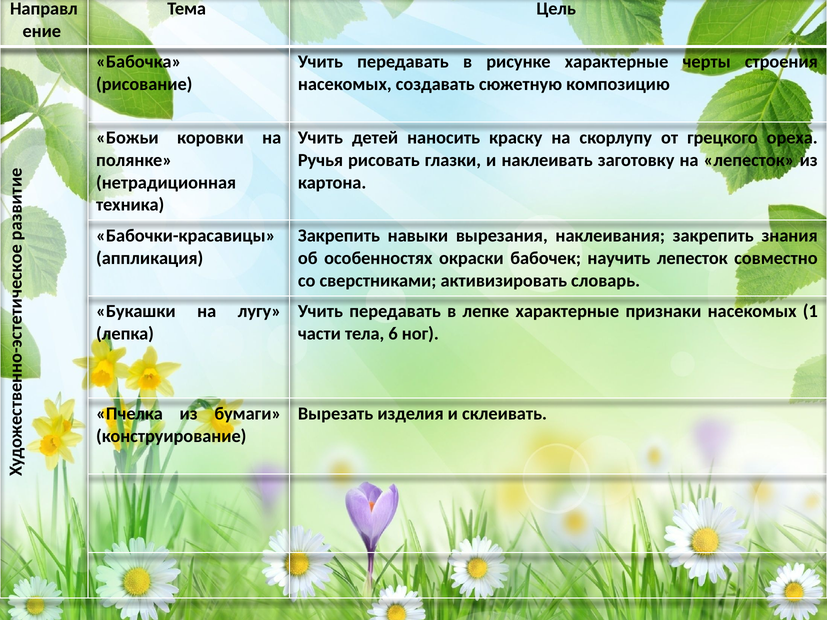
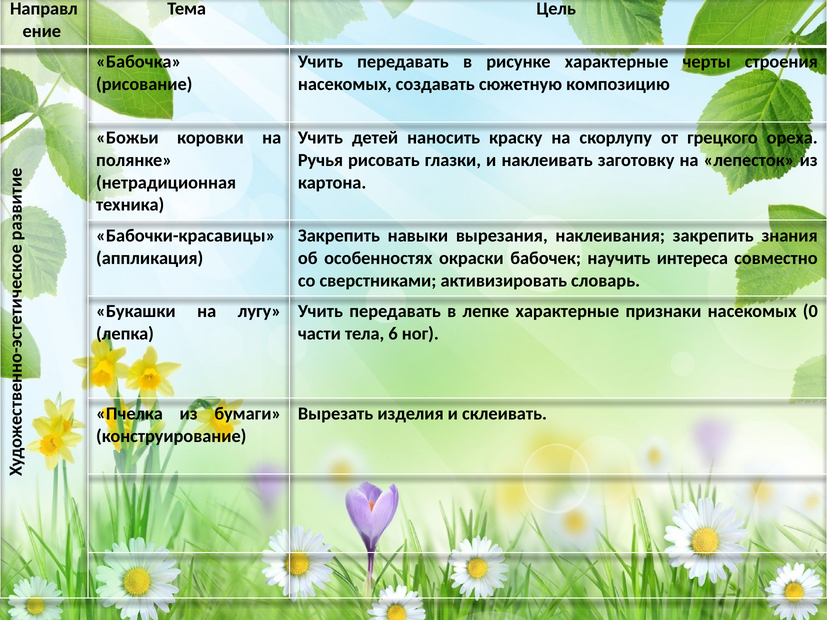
научить лепесток: лепесток -> интереса
1: 1 -> 0
